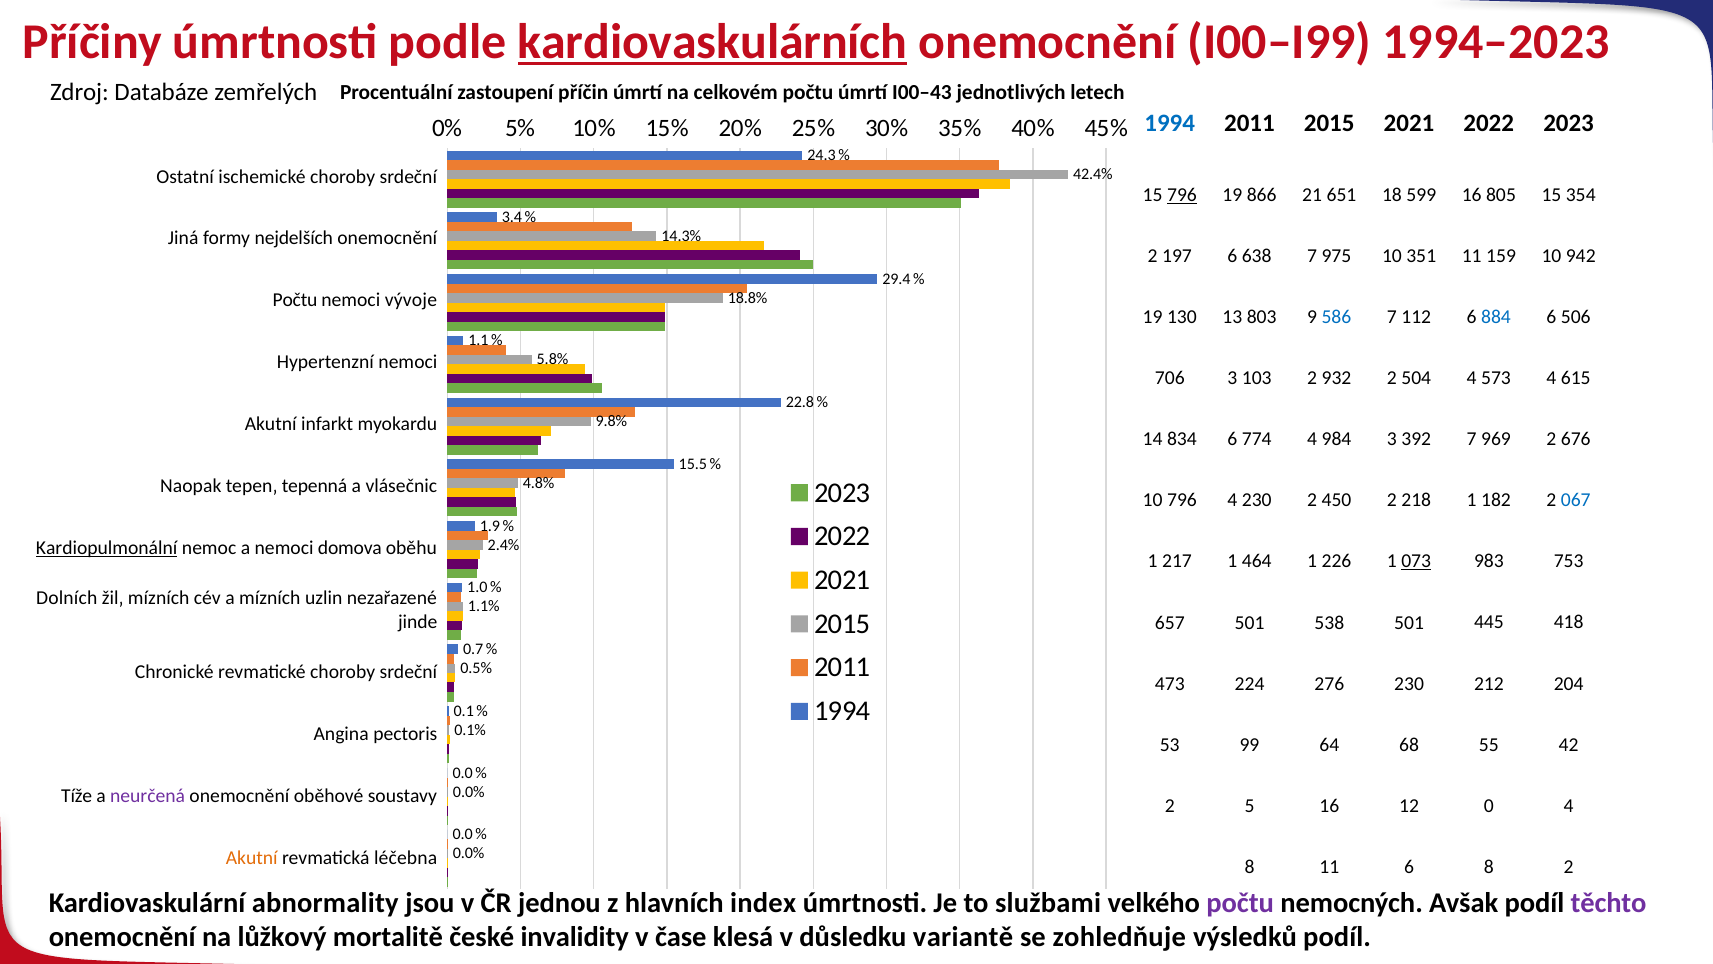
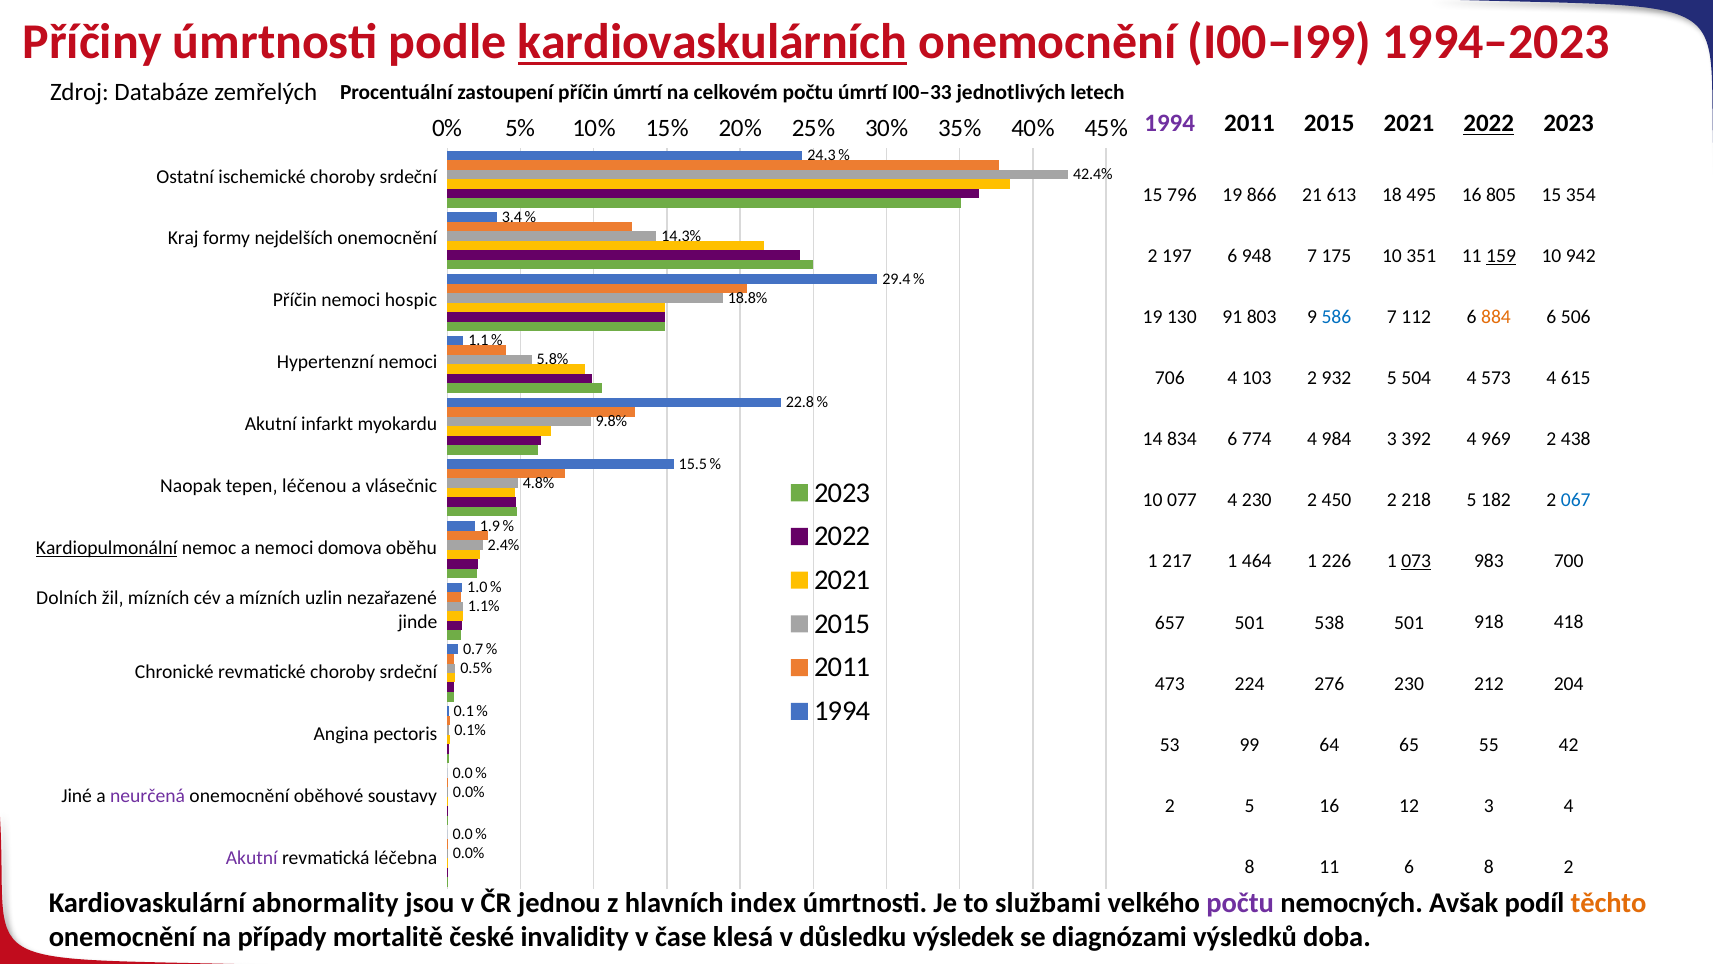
I00–43: I00–43 -> I00–33
1994 at (1170, 124) colour: blue -> purple
2022 at (1489, 124) underline: none -> present
796 at (1182, 195) underline: present -> none
651: 651 -> 613
599: 599 -> 495
Jiná: Jiná -> Kraj
638: 638 -> 948
975: 975 -> 175
159 underline: none -> present
Počtu at (295, 300): Počtu -> Příčin
vývoje: vývoje -> hospic
13: 13 -> 91
884 colour: blue -> orange
706 3: 3 -> 4
932 2: 2 -> 5
392 7: 7 -> 4
676: 676 -> 438
tepenná: tepenná -> léčenou
10 796: 796 -> 077
218 1: 1 -> 5
753: 753 -> 700
445: 445 -> 918
68: 68 -> 65
Tíže: Tíže -> Jiné
12 0: 0 -> 3
Akutní at (252, 858) colour: orange -> purple
těchto colour: purple -> orange
lůžkový: lůžkový -> případy
variantě: variantě -> výsledek
zohledňuje: zohledňuje -> diagnózami
výsledků podíl: podíl -> doba
